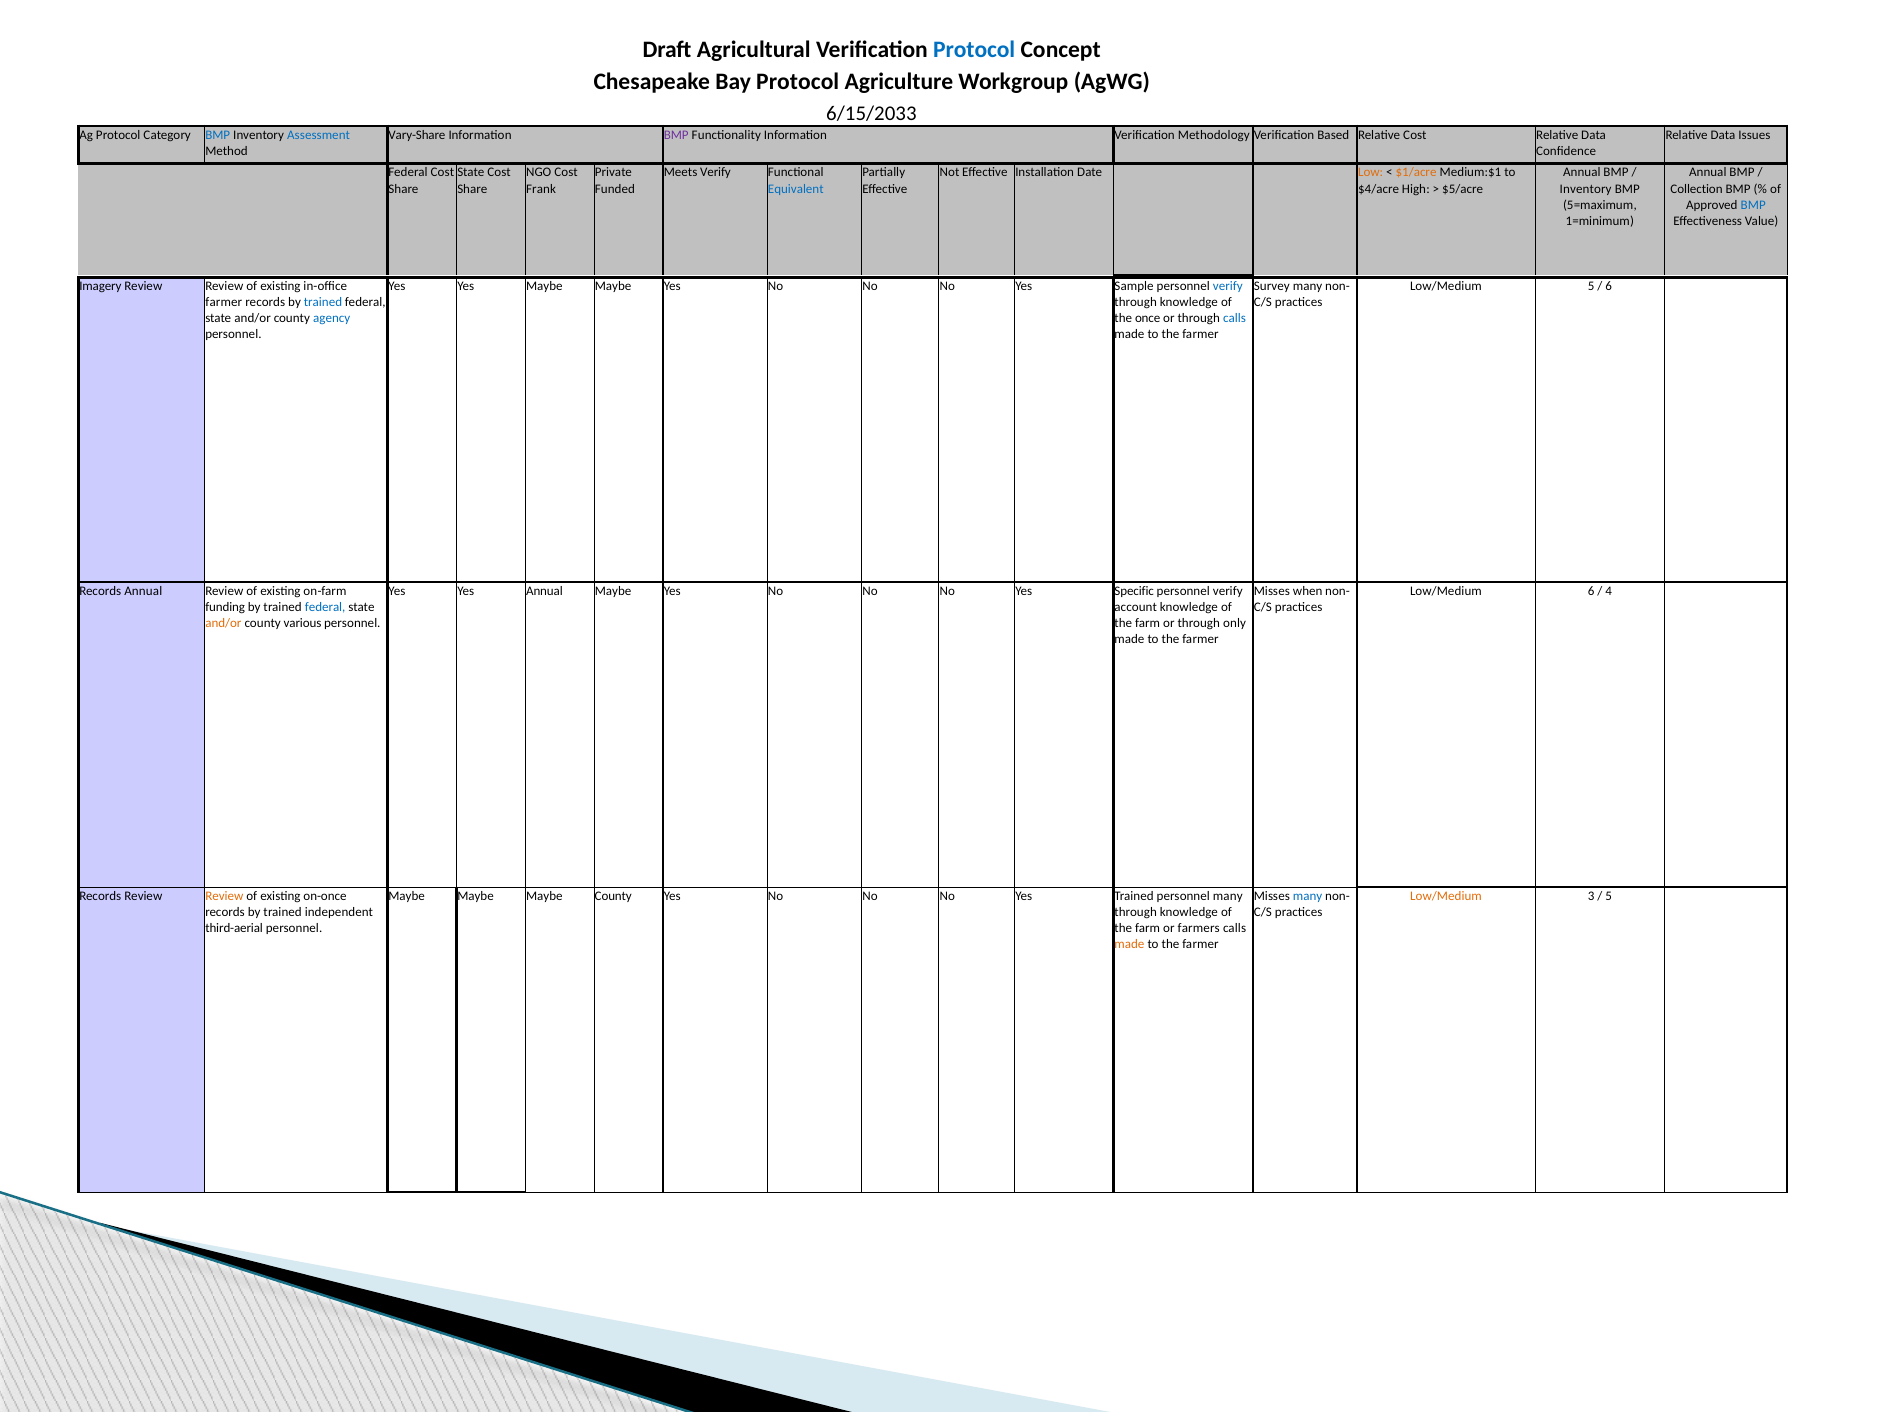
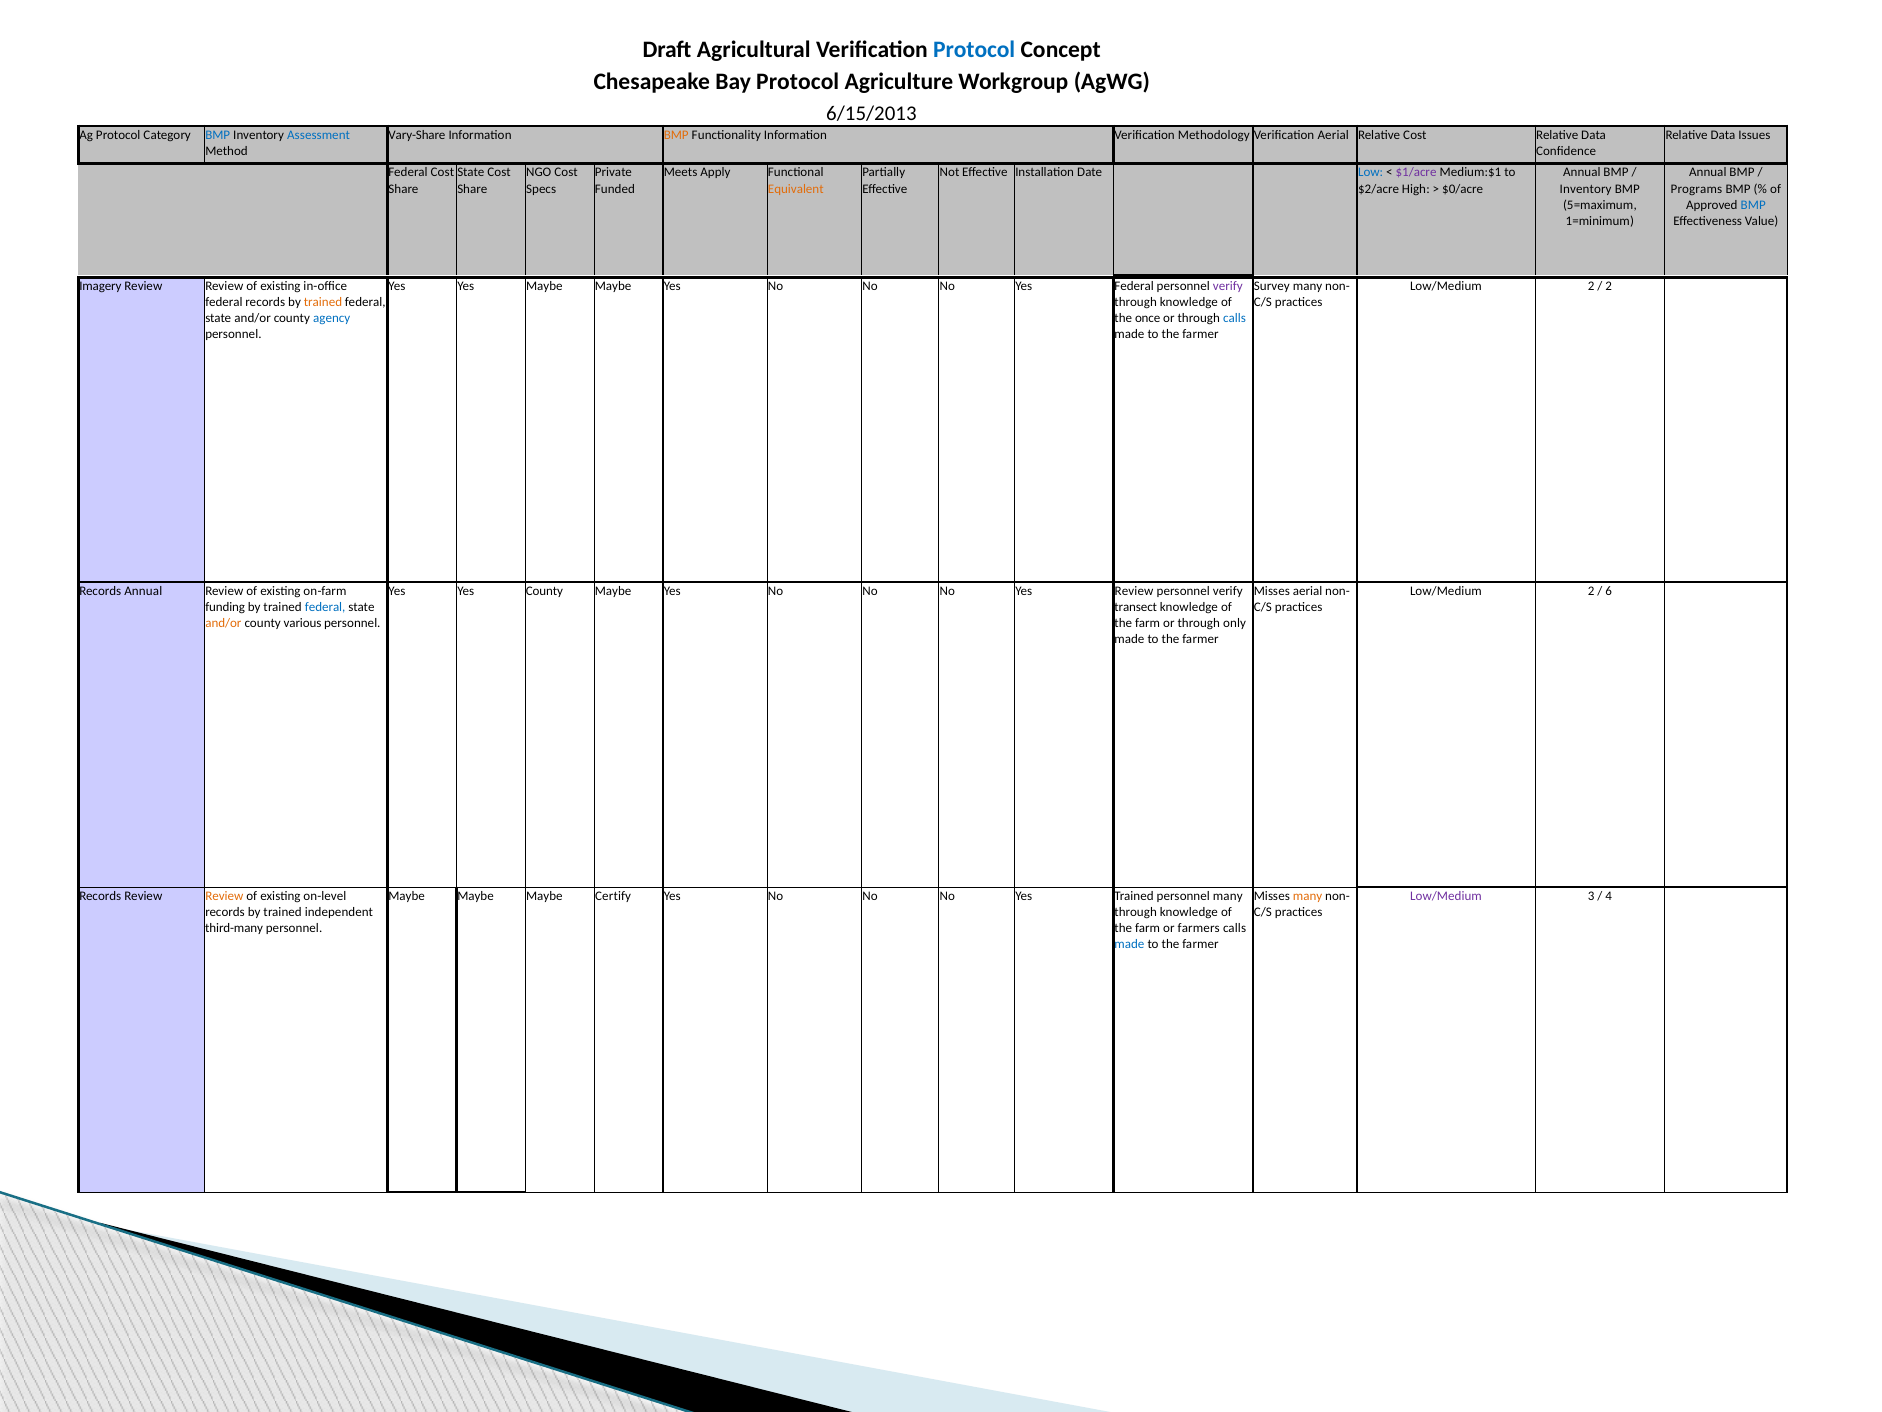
6/15/2033: 6/15/2033 -> 6/15/2013
BMP at (676, 135) colour: purple -> orange
Verification Based: Based -> Aerial
Meets Verify: Verify -> Apply
Low colour: orange -> blue
$1/acre colour: orange -> purple
Frank: Frank -> Specs
Equivalent colour: blue -> orange
$4/acre: $4/acre -> $2/acre
$5/acre: $5/acre -> $0/acre
Collection: Collection -> Programs
Yes Sample: Sample -> Federal
verify at (1228, 286) colour: blue -> purple
5 at (1591, 286): 5 -> 2
6 at (1609, 286): 6 -> 2
farmer at (224, 302): farmer -> federal
trained at (323, 302) colour: blue -> orange
Yes Annual: Annual -> County
Yes Specific: Specific -> Review
Misses when: when -> aerial
6 at (1591, 591): 6 -> 2
4: 4 -> 6
account: account -> transect
on-once: on-once -> on-level
Maybe County: County -> Certify
many at (1308, 896) colour: blue -> orange
Low/Medium at (1446, 896) colour: orange -> purple
5 at (1609, 896): 5 -> 4
third-aerial: third-aerial -> third-many
made at (1129, 944) colour: orange -> blue
